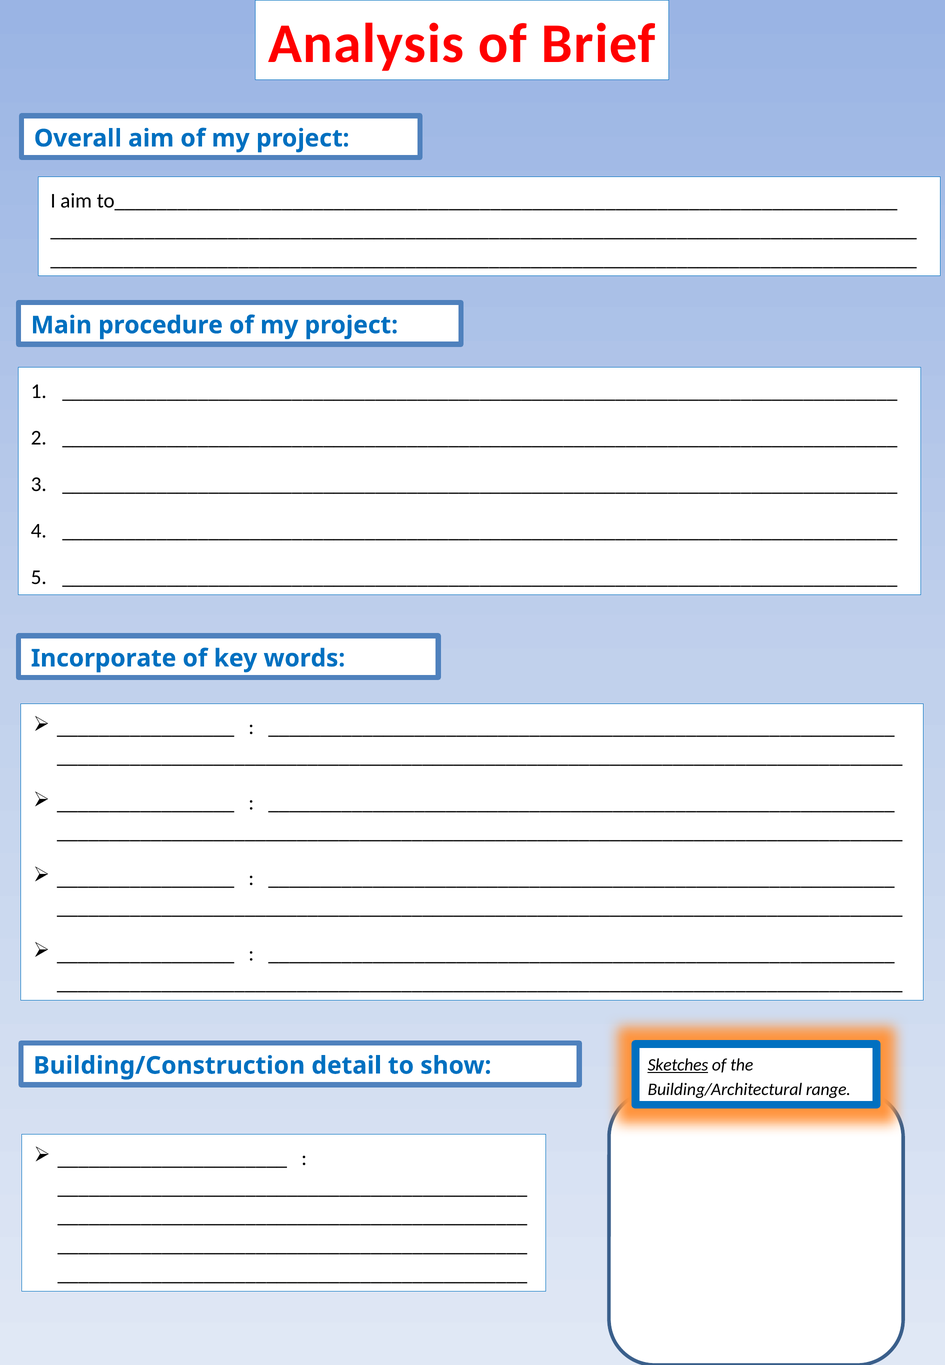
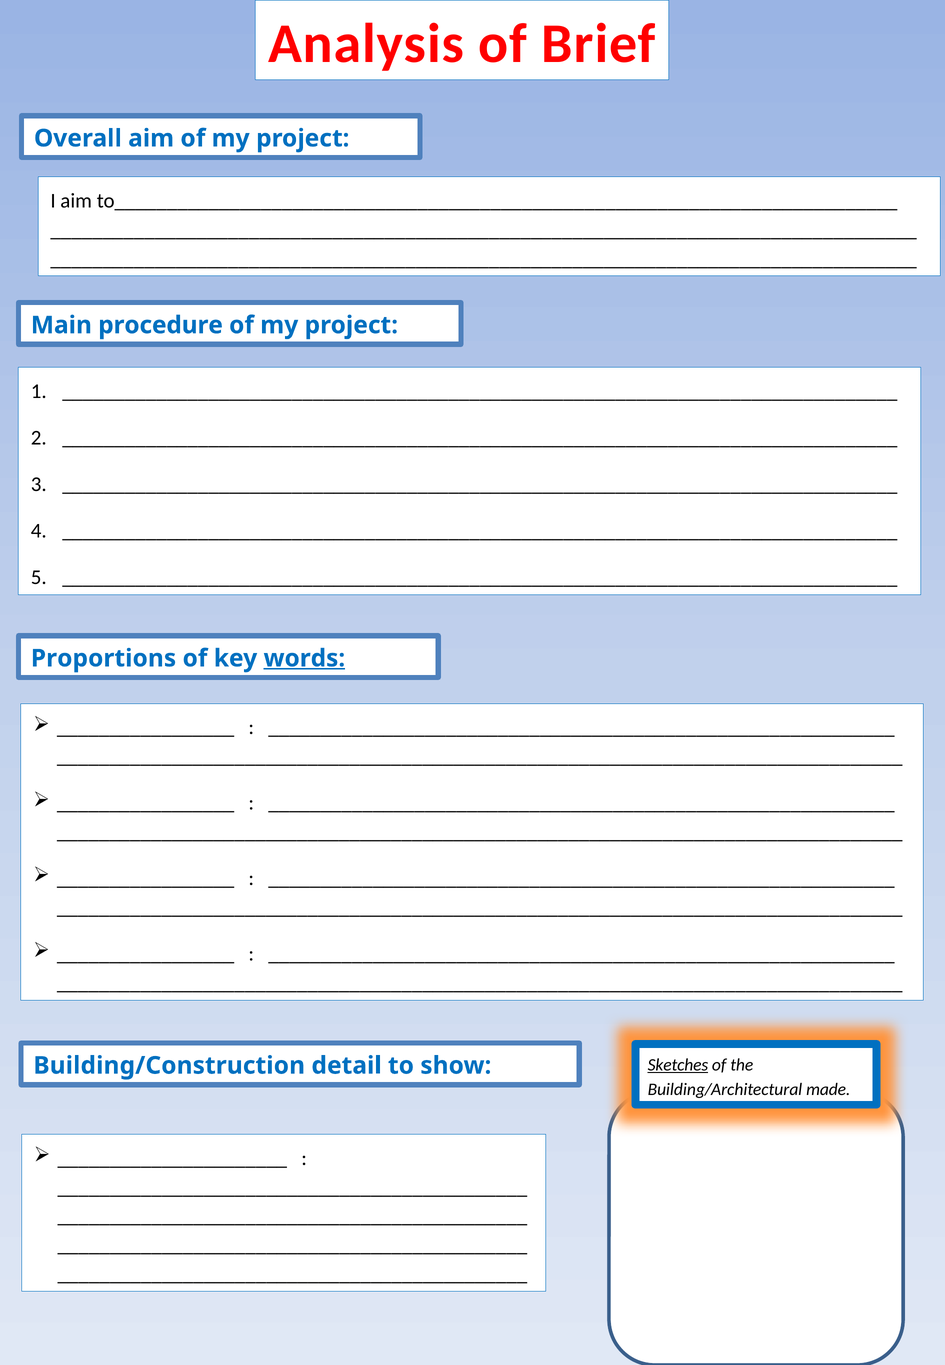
Incorporate: Incorporate -> Proportions
words underline: none -> present
range: range -> made
